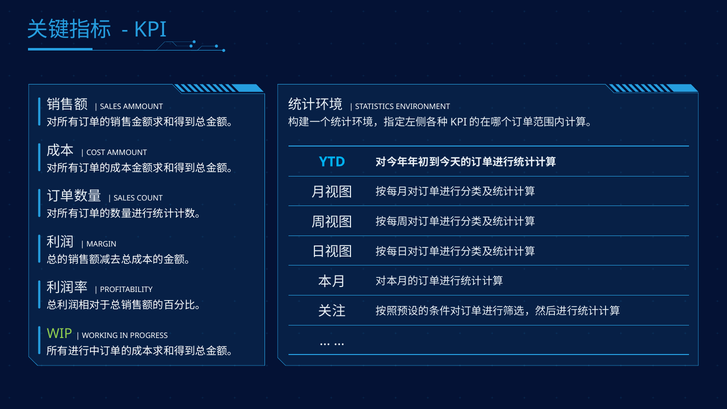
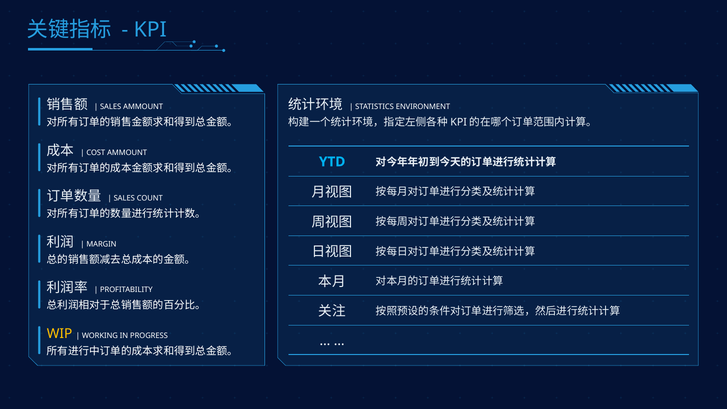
WIP colour: light green -> yellow
